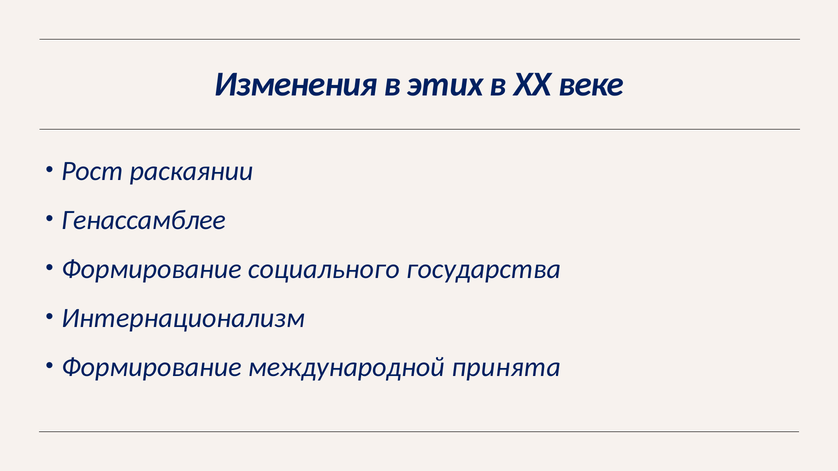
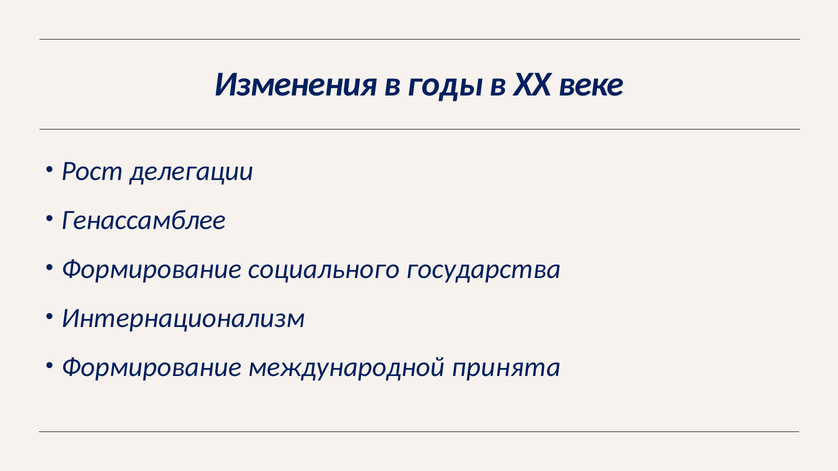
этих: этих -> годы
раскаянии: раскаянии -> делегации
